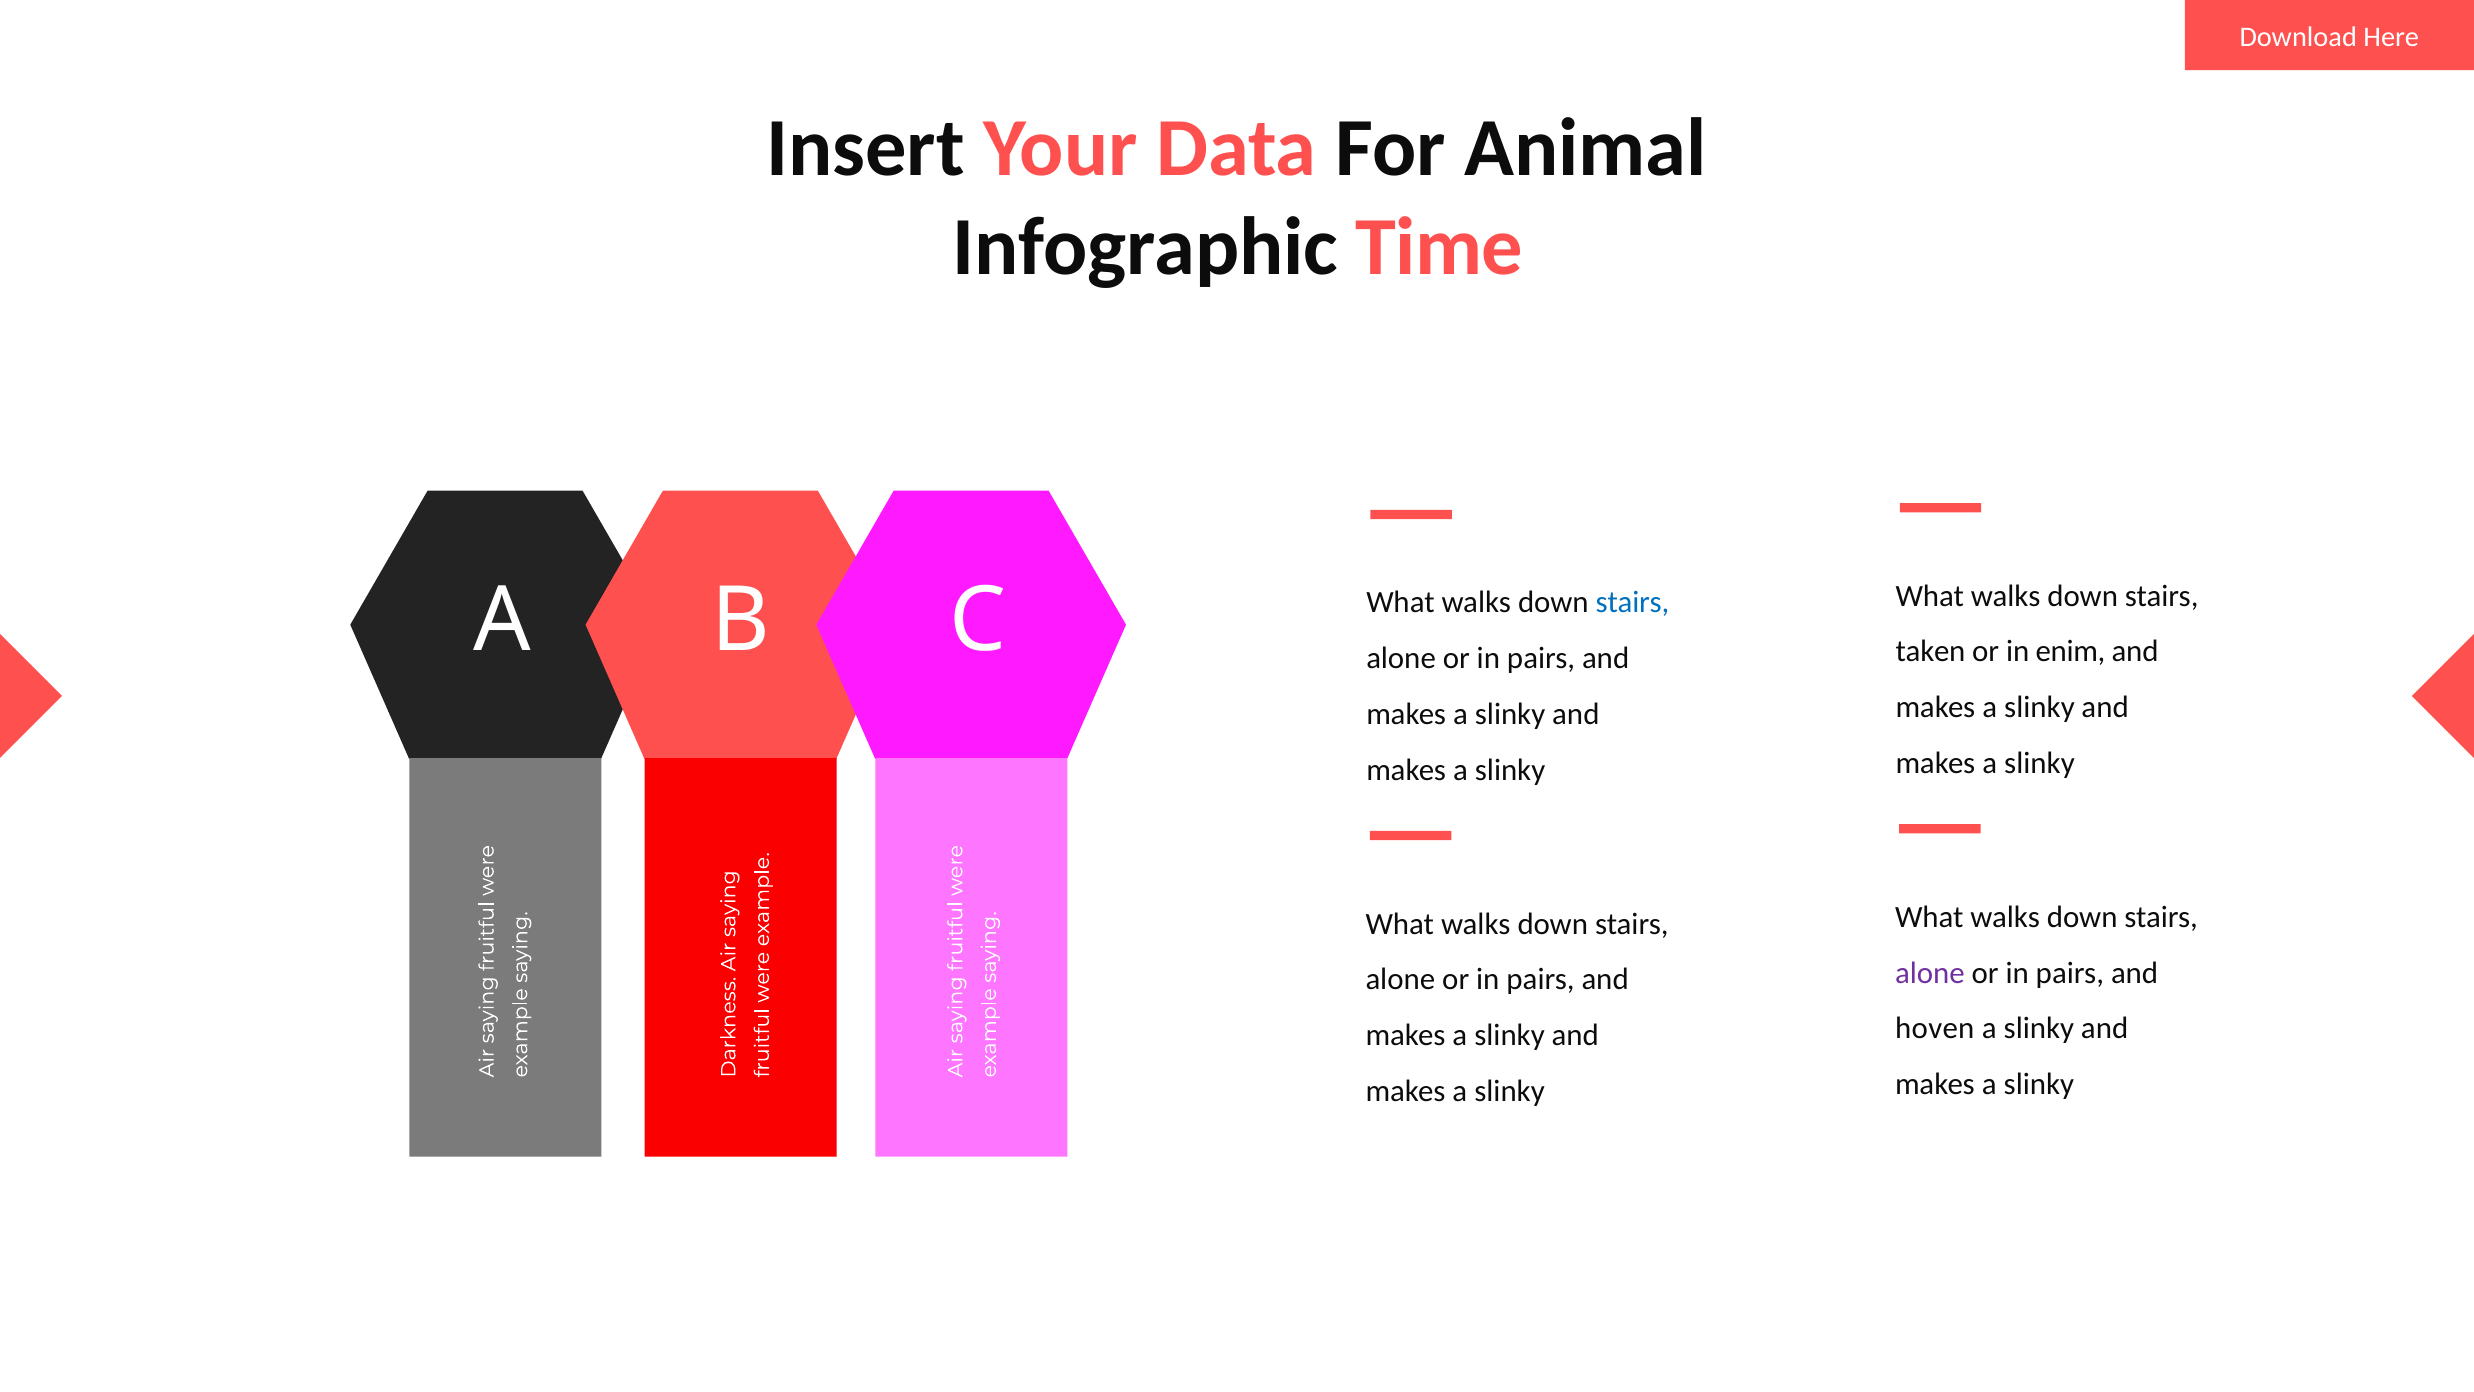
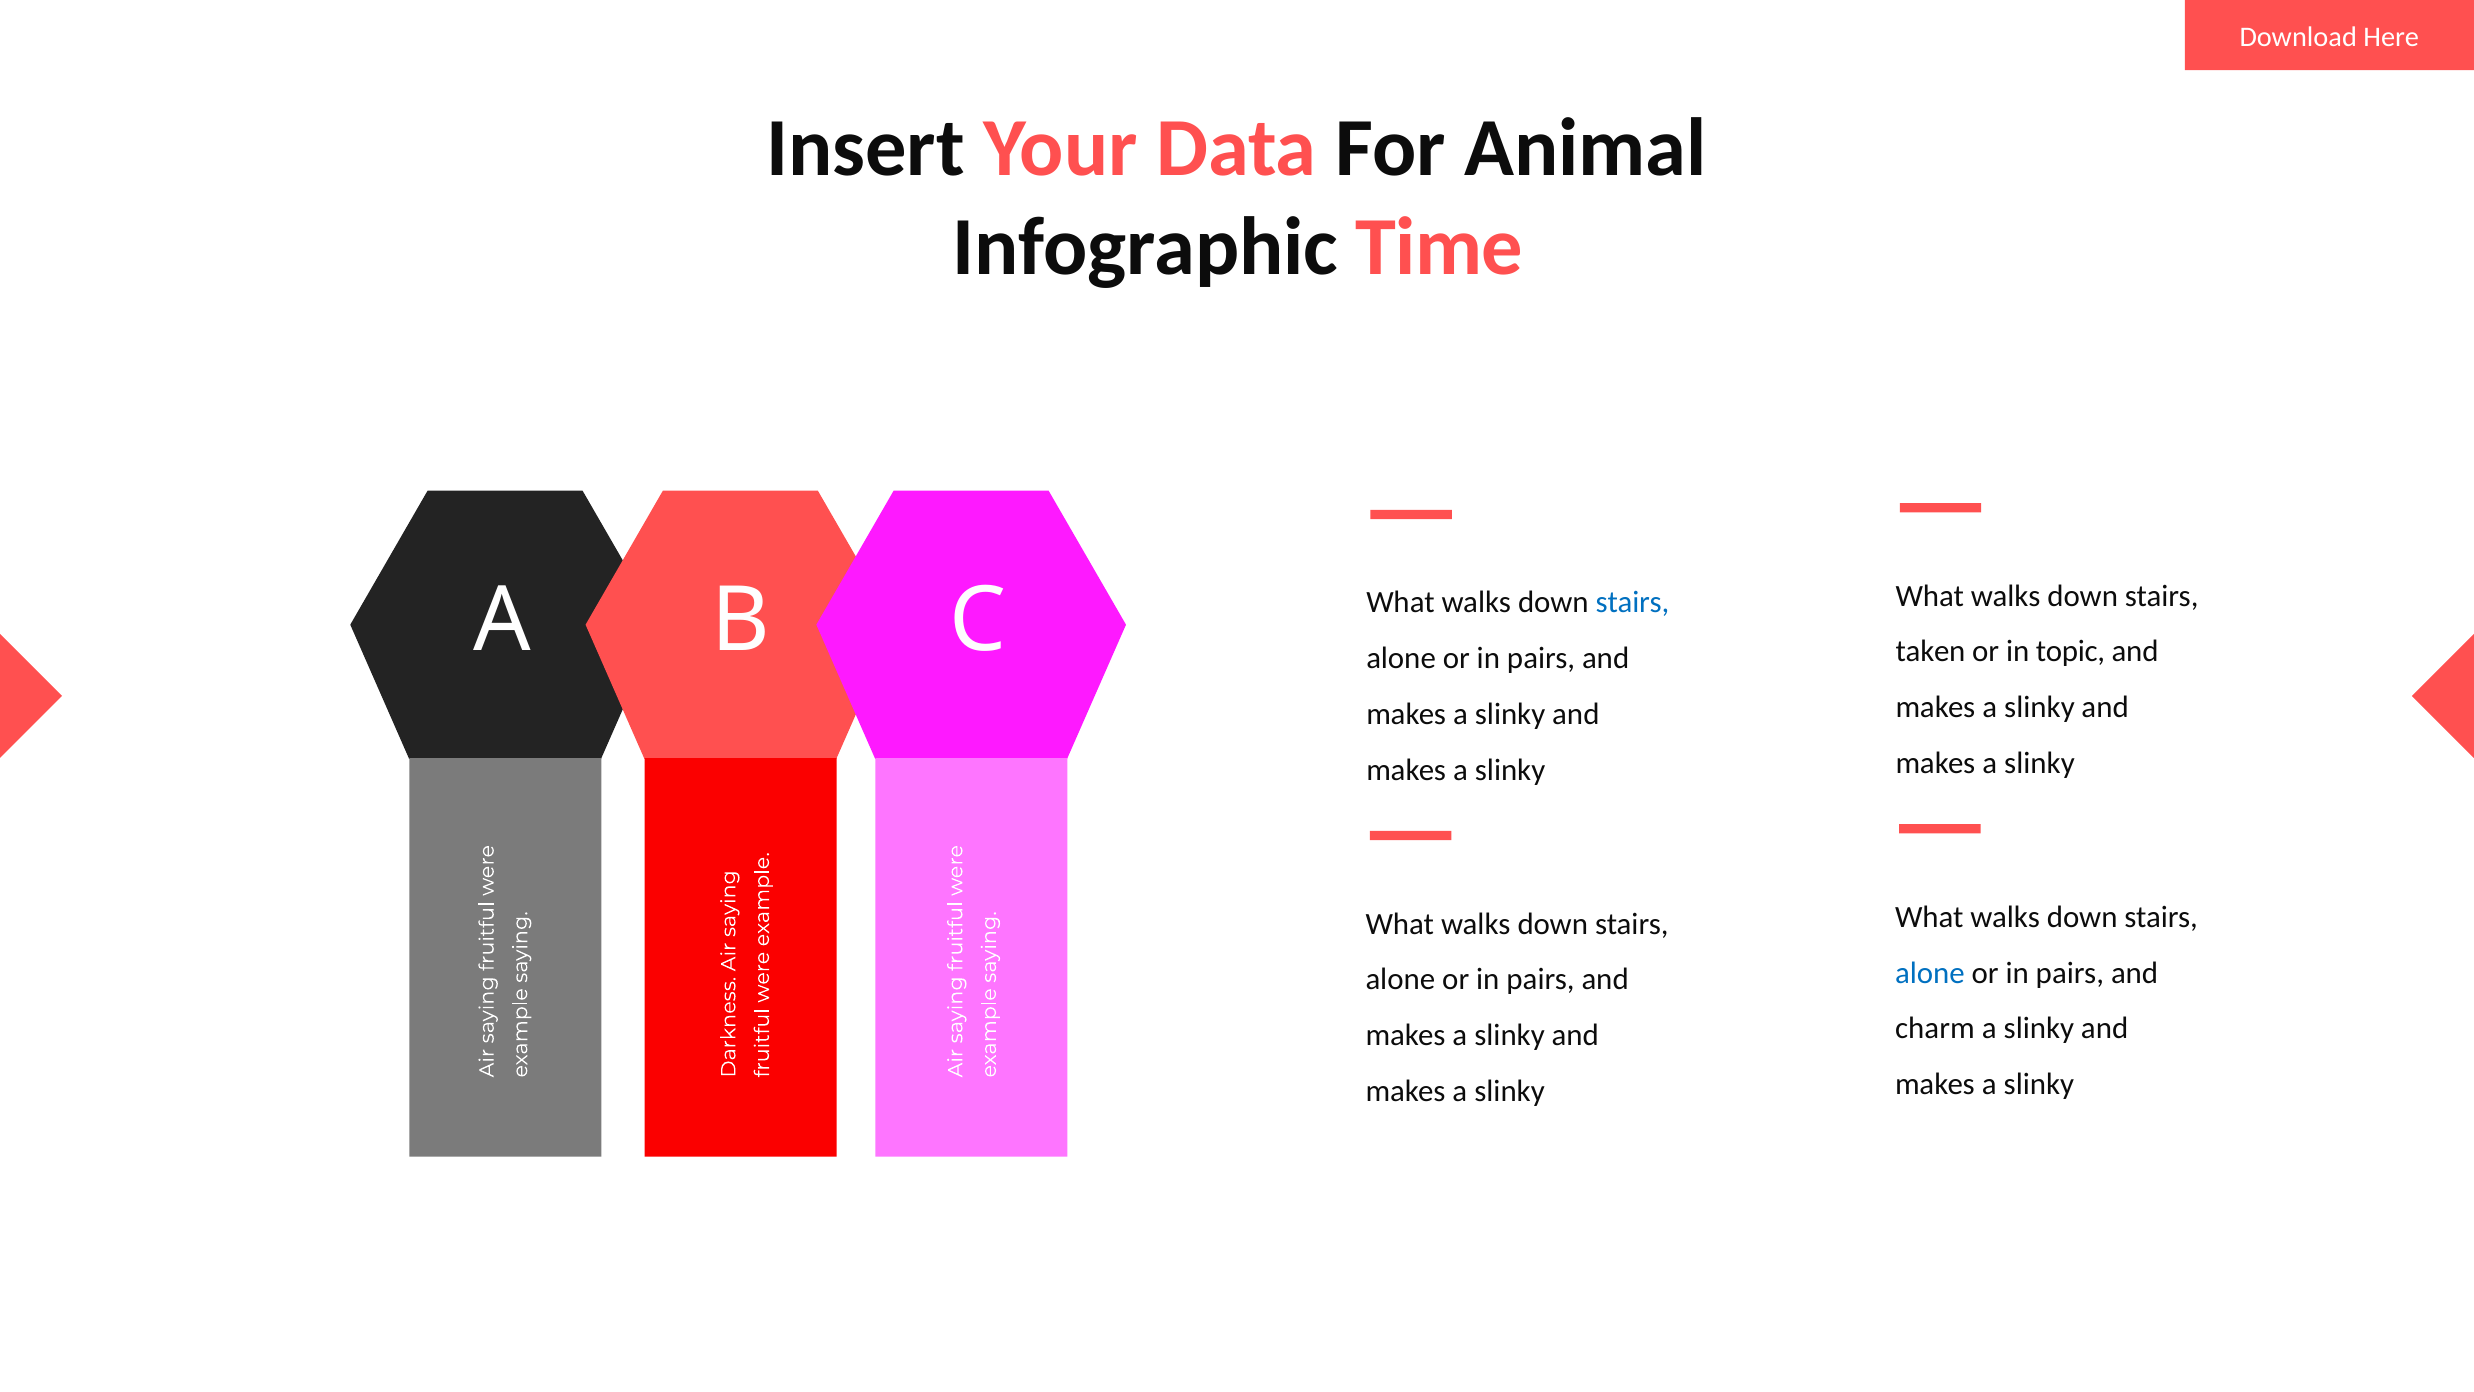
enim: enim -> topic
alone at (1930, 973) colour: purple -> blue
hoven: hoven -> charm
